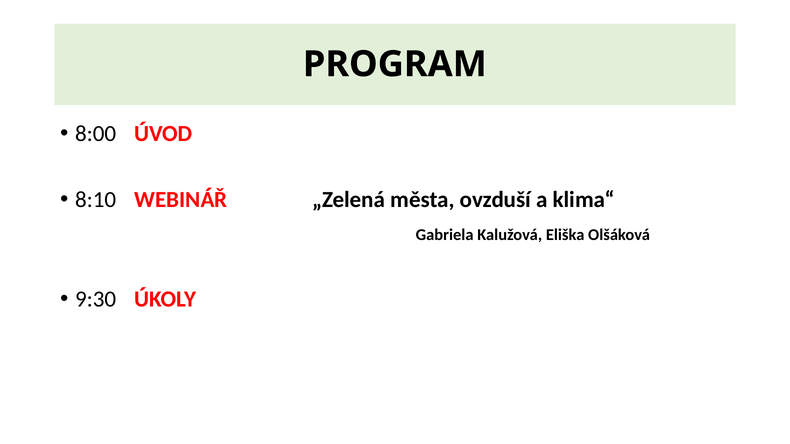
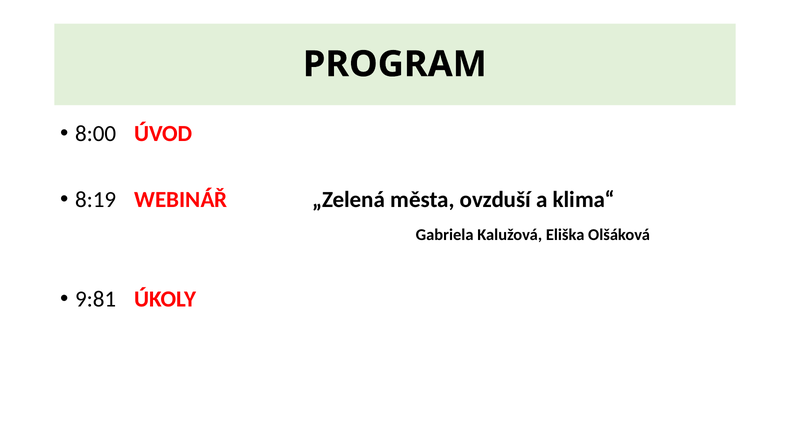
8:10: 8:10 -> 8:19
9:30: 9:30 -> 9:81
